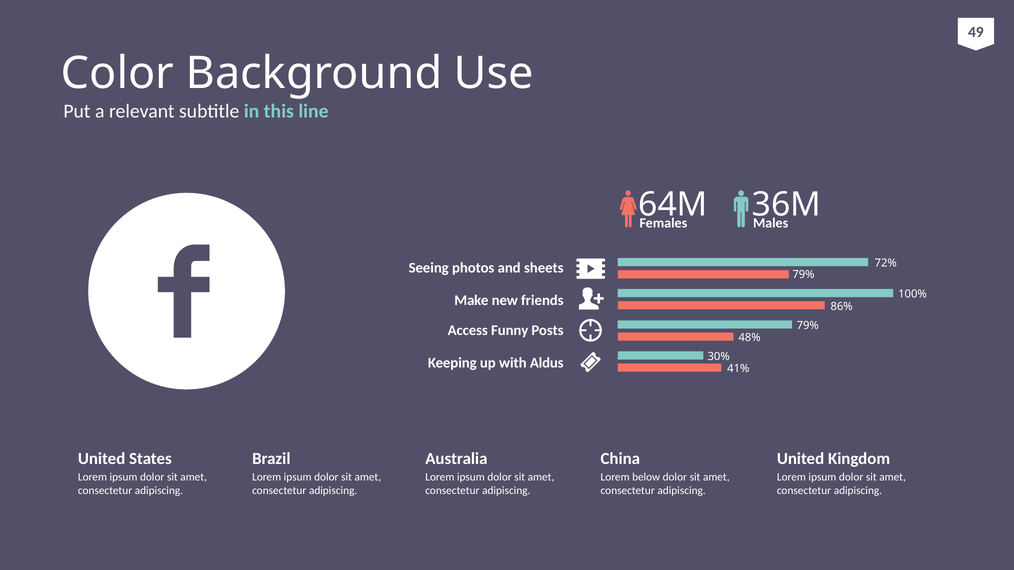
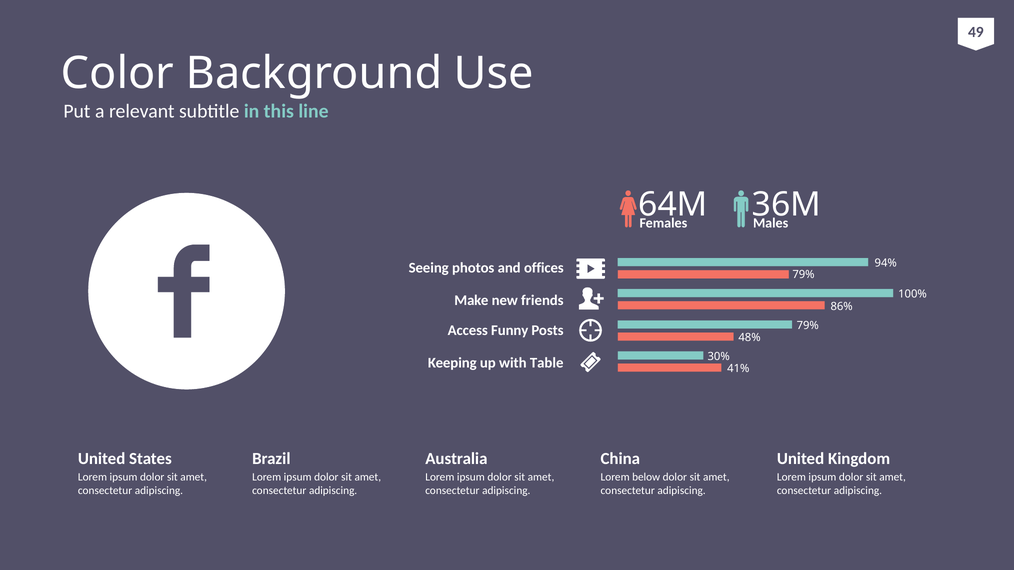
72%: 72% -> 94%
sheets: sheets -> offices
Aldus: Aldus -> Table
